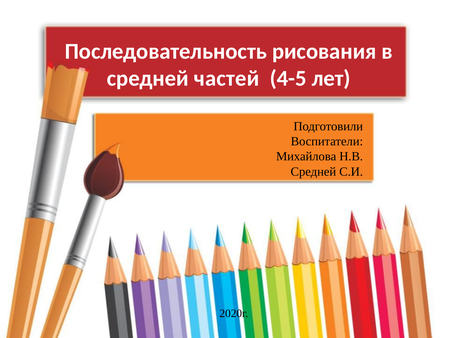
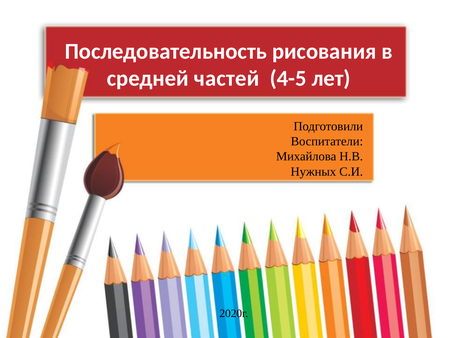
Средней at (313, 172): Средней -> Нужных
